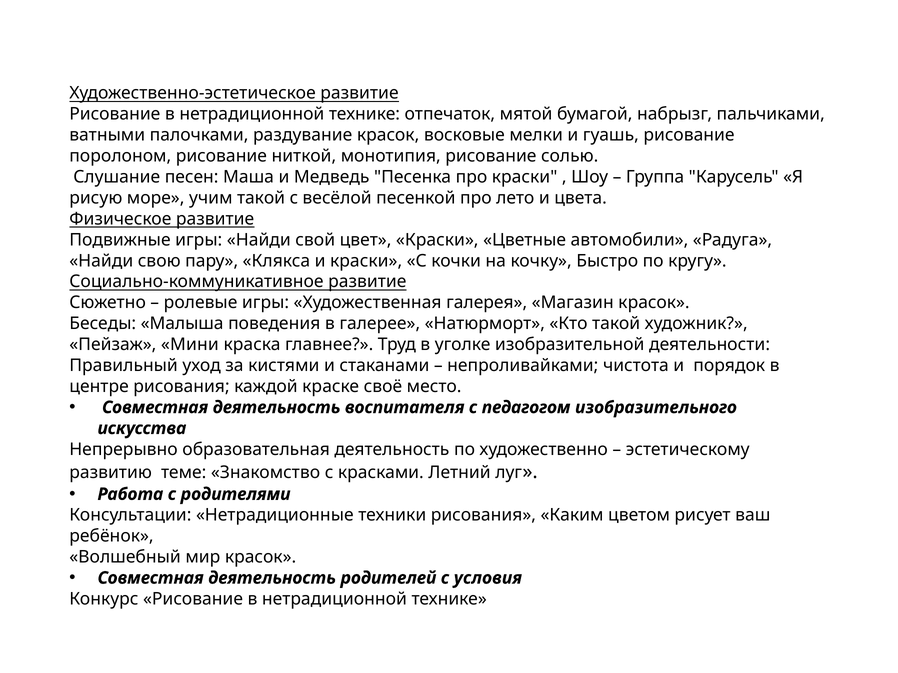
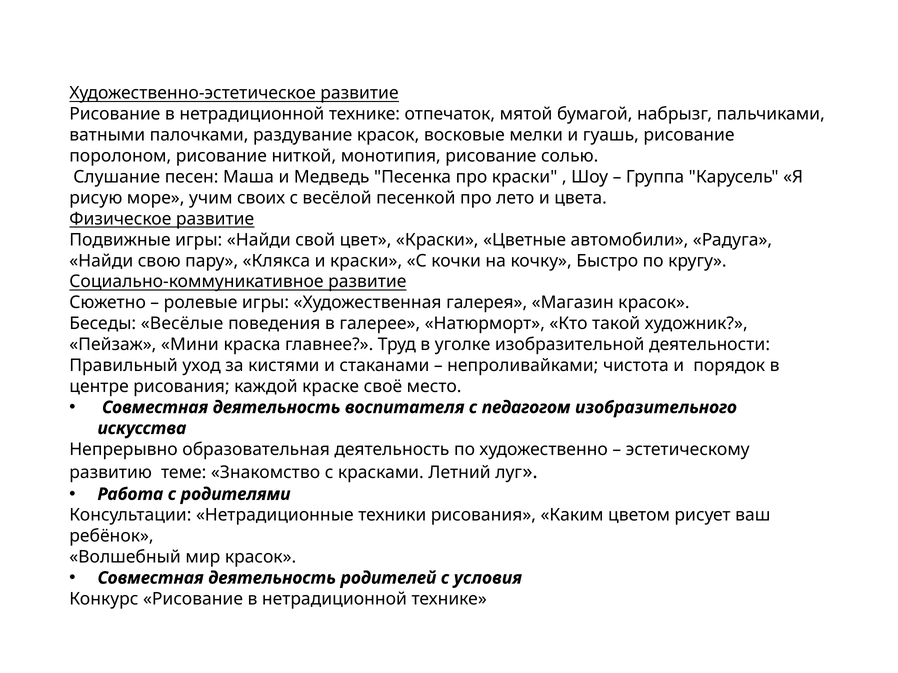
учим такой: такой -> своих
Малыша: Малыша -> Весёлые
